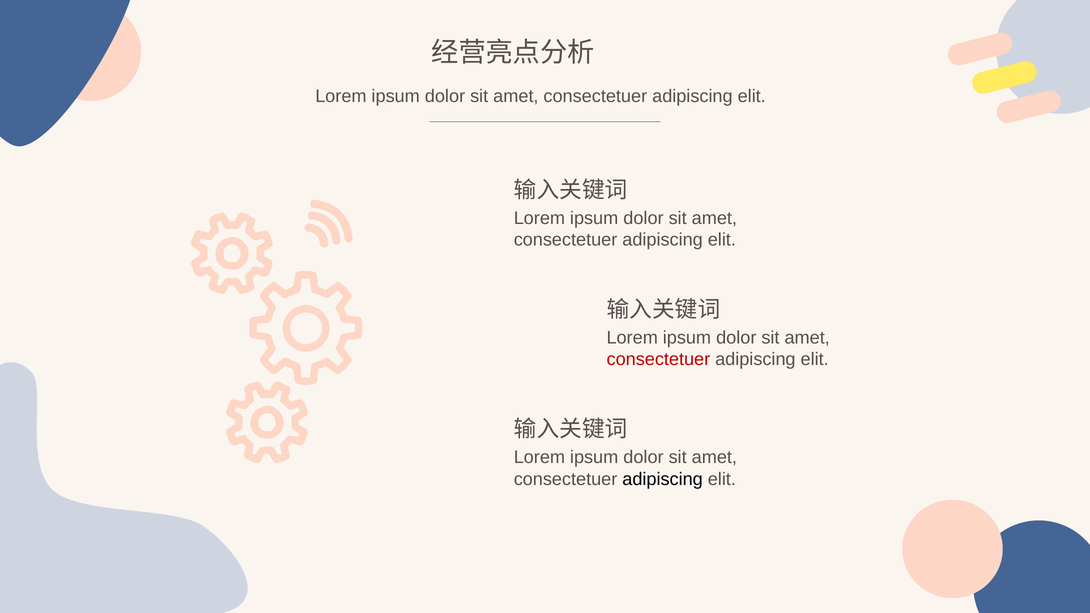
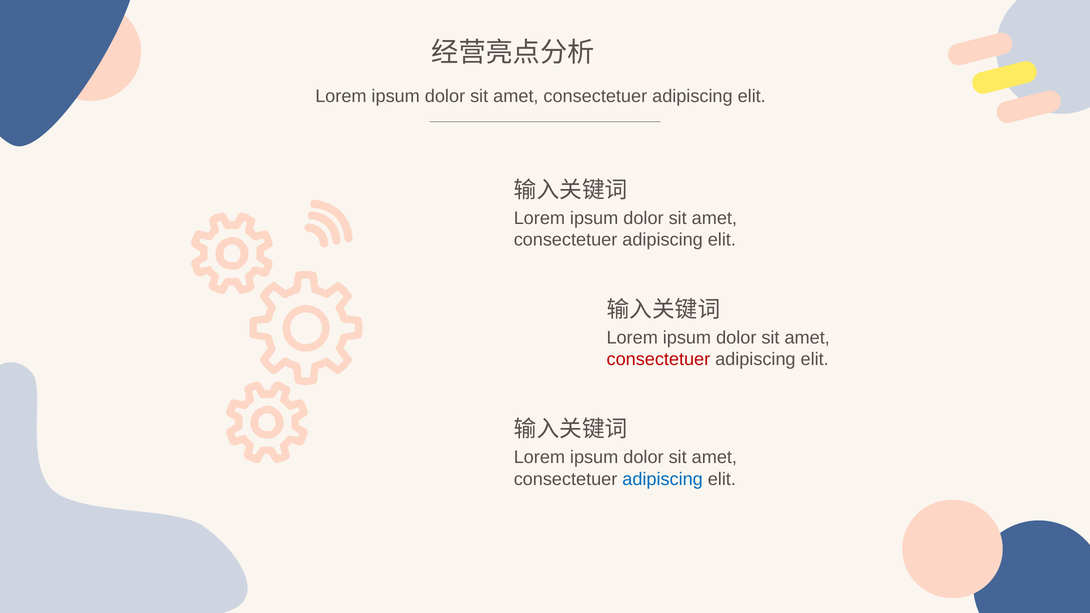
adipiscing at (663, 479) colour: black -> blue
